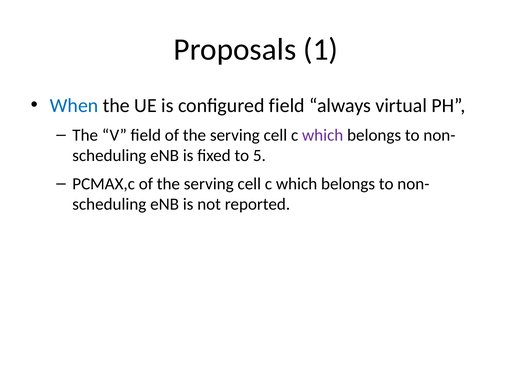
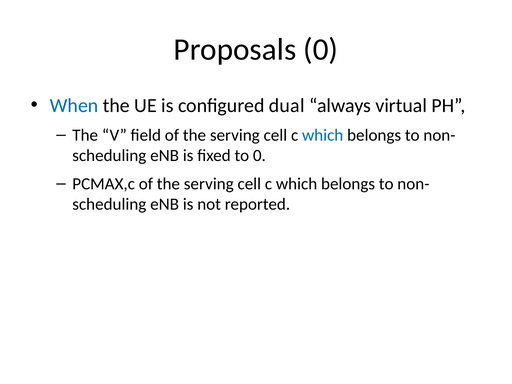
Proposals 1: 1 -> 0
configured field: field -> dual
which at (323, 135) colour: purple -> blue
to 5: 5 -> 0
